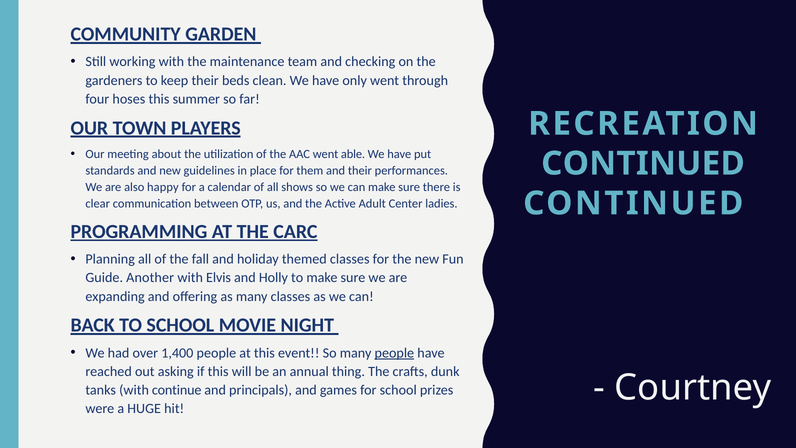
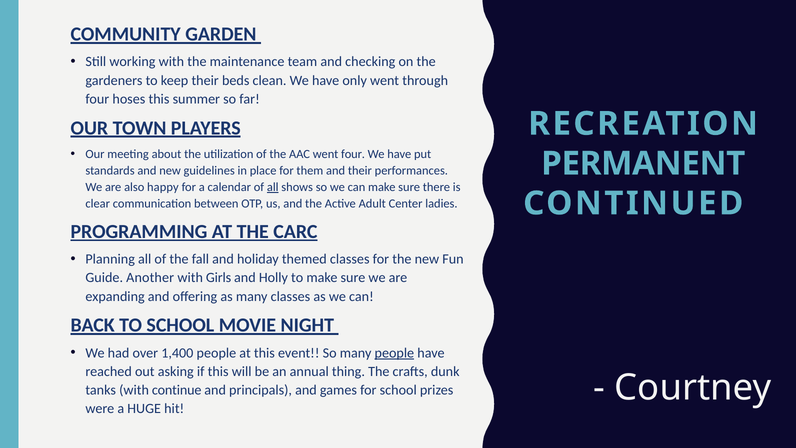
went able: able -> four
CONTINUED at (643, 164): CONTINUED -> PERMANENT
all at (273, 187) underline: none -> present
Elvis: Elvis -> Girls
